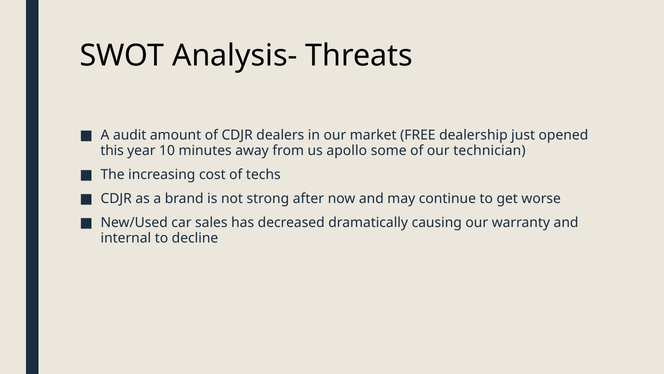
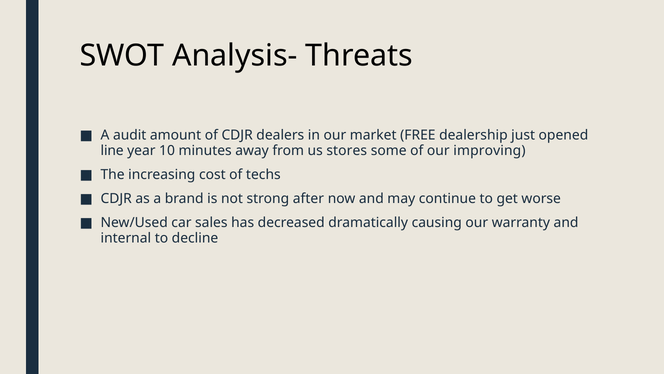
this: this -> line
apollo: apollo -> stores
technician: technician -> improving
